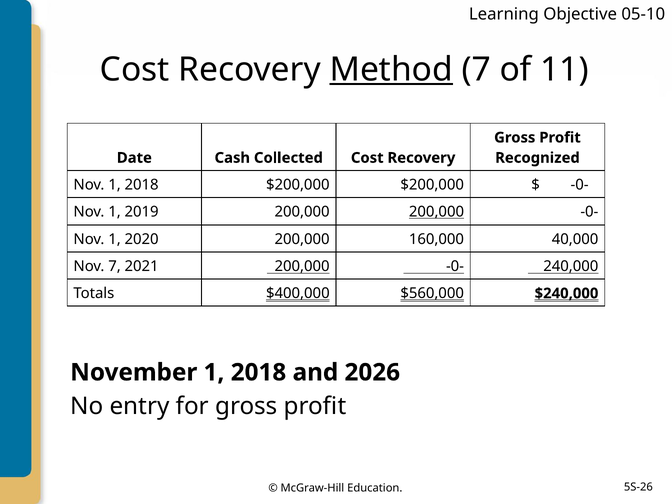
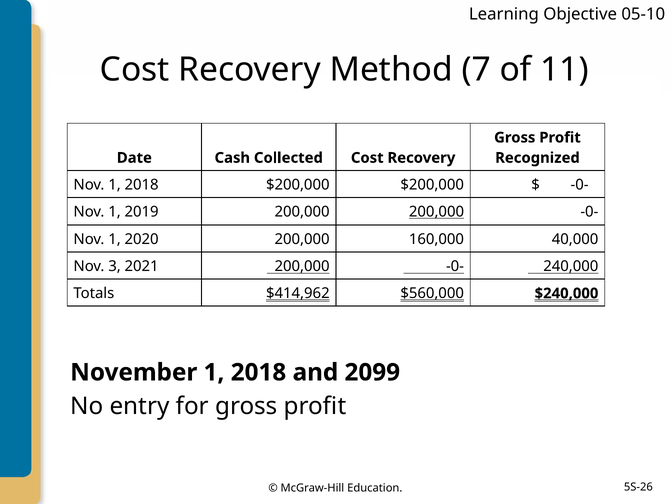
Method underline: present -> none
Nov 7: 7 -> 3
$400,000: $400,000 -> $414,962
2026: 2026 -> 2099
